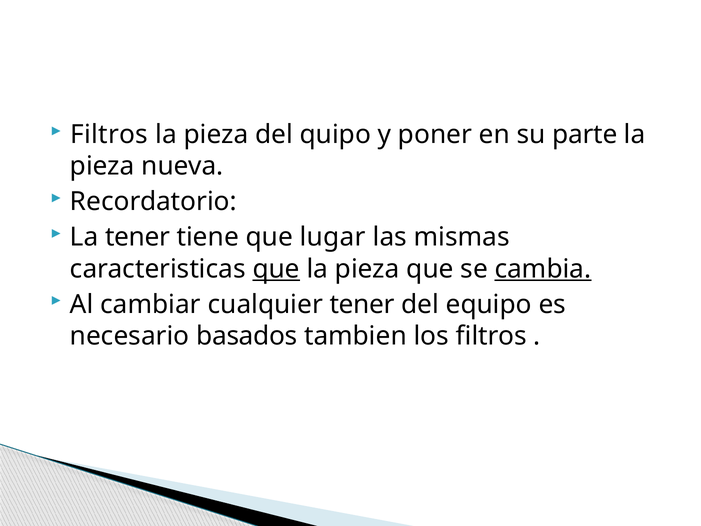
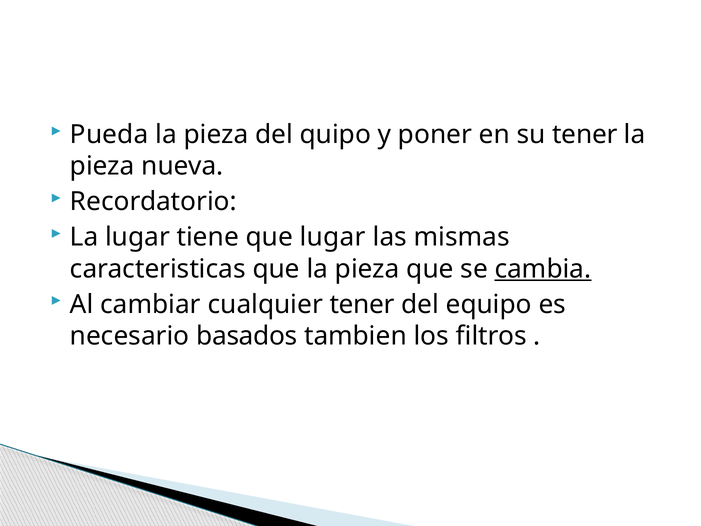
Filtros at (109, 135): Filtros -> Pueda
su parte: parte -> tener
La tener: tener -> lugar
que at (276, 269) underline: present -> none
